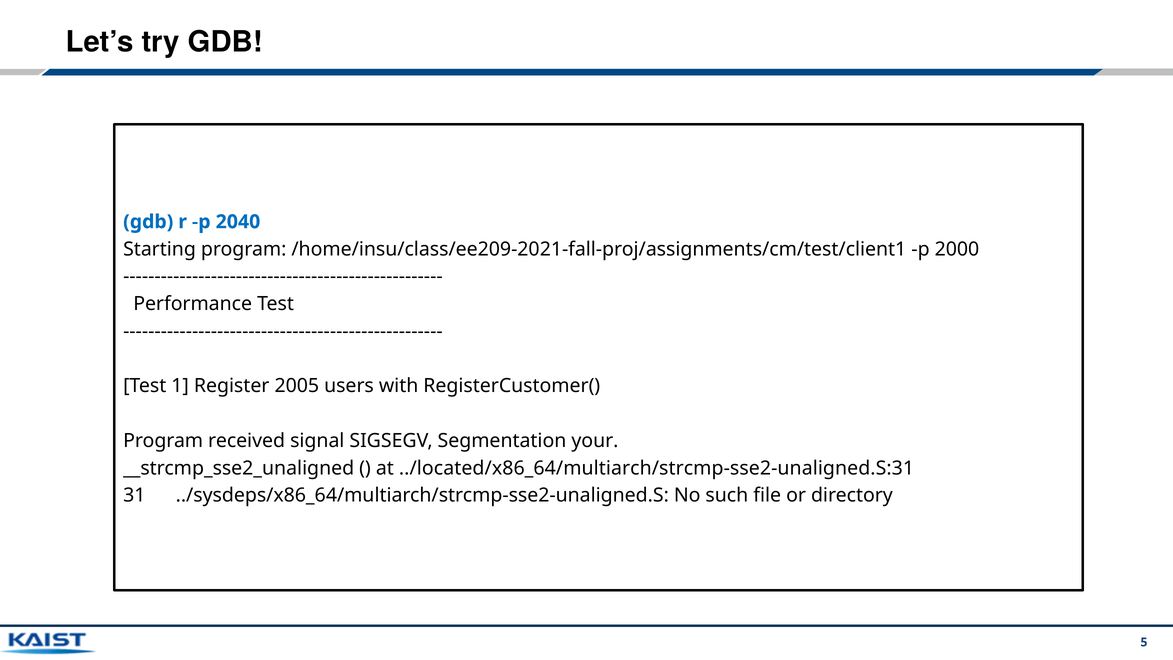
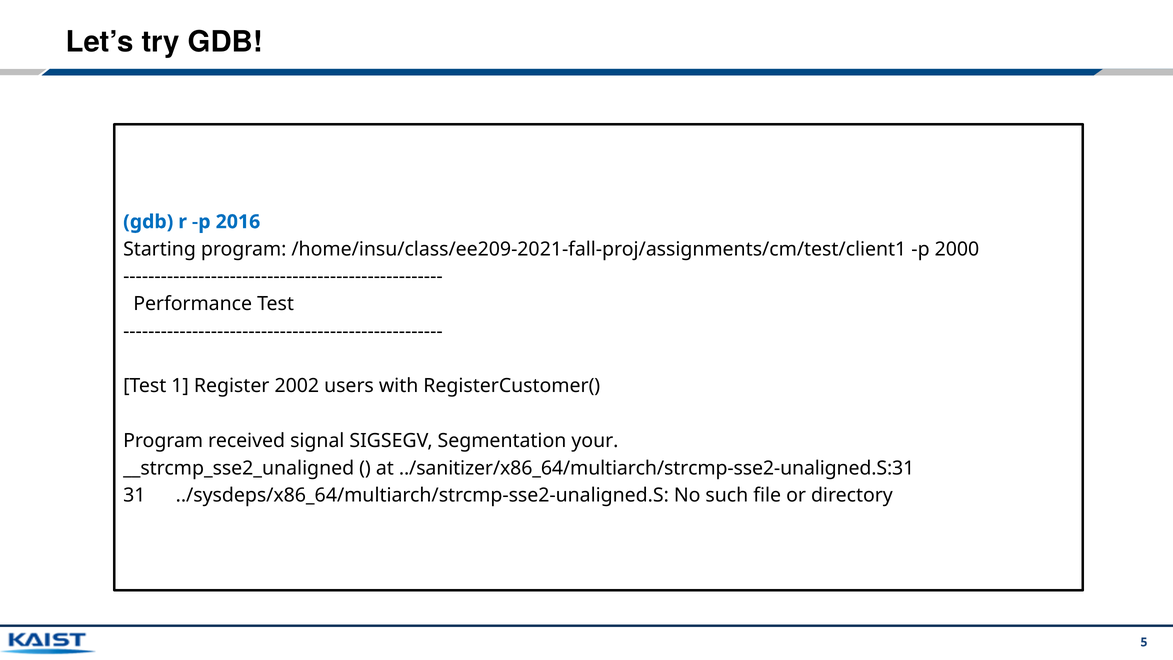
2040: 2040 -> 2016
2005: 2005 -> 2002
../located/x86_64/multiarch/strcmp-sse2-unaligned.S:31: ../located/x86_64/multiarch/strcmp-sse2-unaligned.S:31 -> ../sanitizer/x86_64/multiarch/strcmp-sse2-unaligned.S:31
